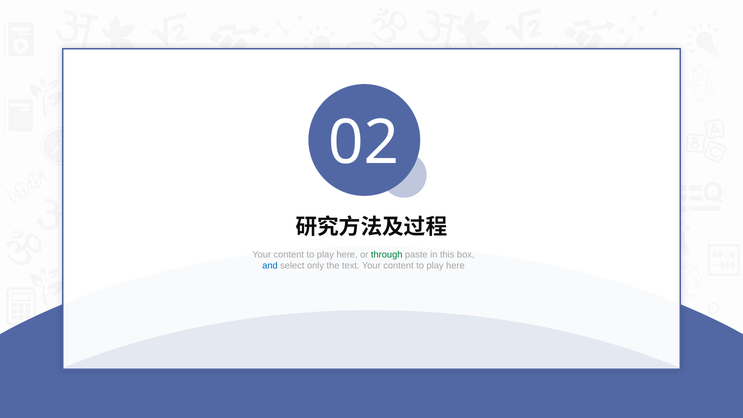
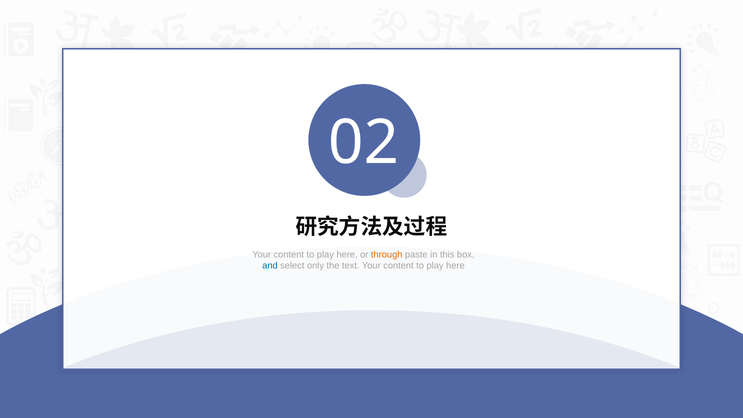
through colour: green -> orange
